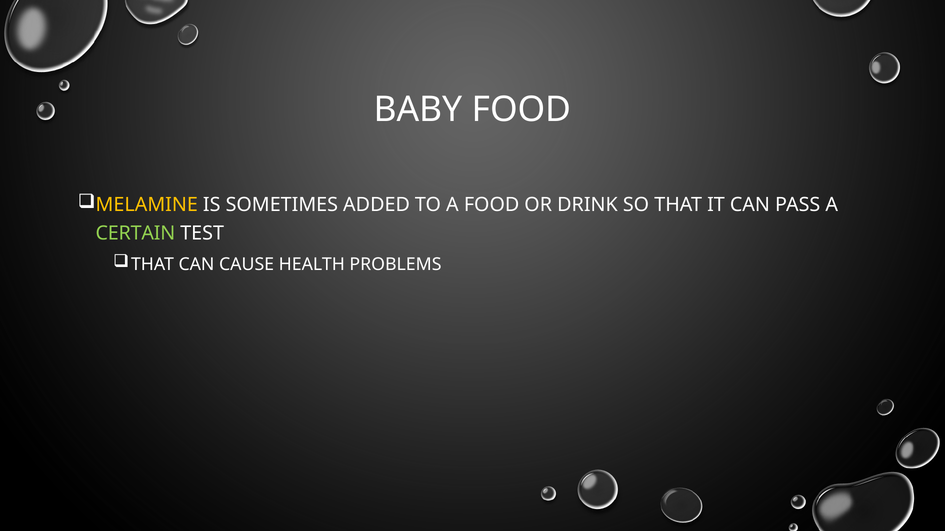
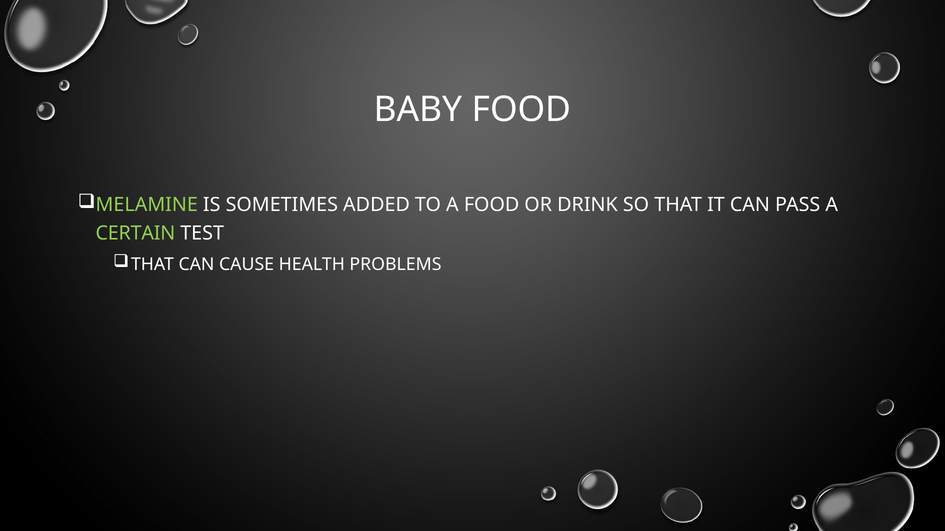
MELAMINE colour: yellow -> light green
